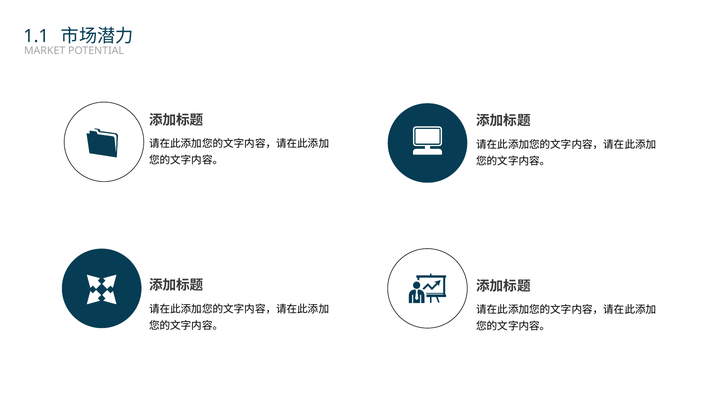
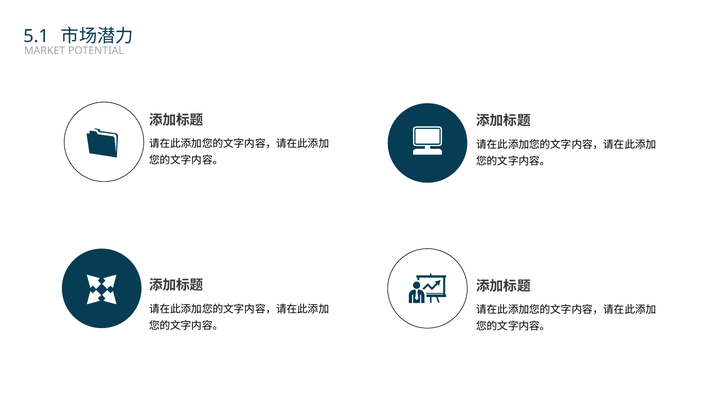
1.1: 1.1 -> 5.1
